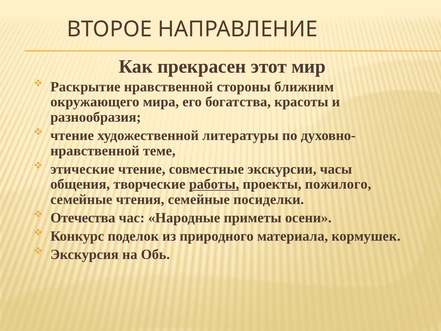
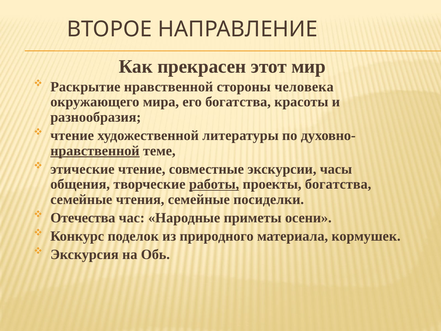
ближним: ближним -> человека
нравственной at (95, 151) underline: none -> present
проекты пожилого: пожилого -> богатства
